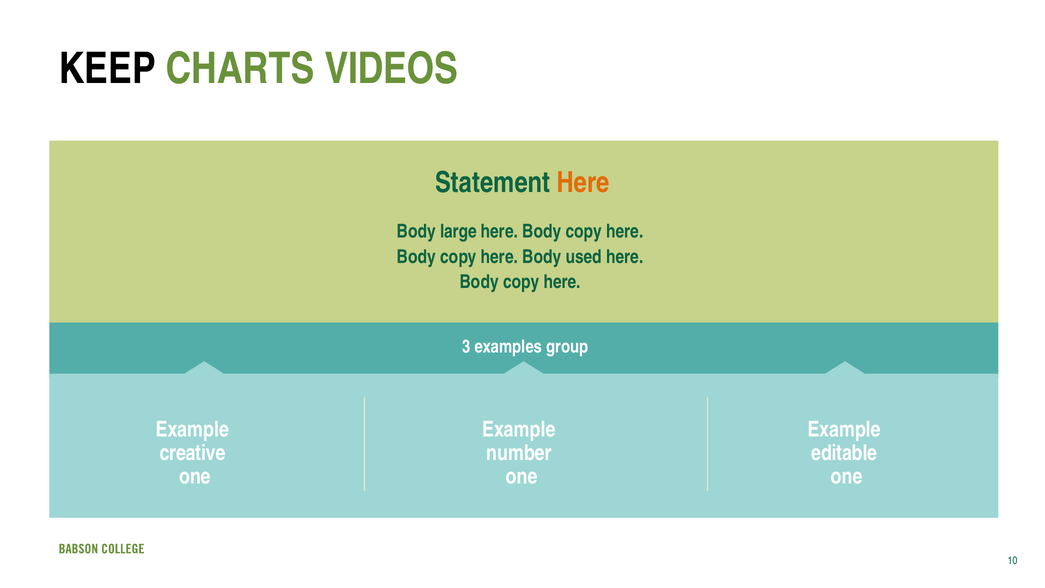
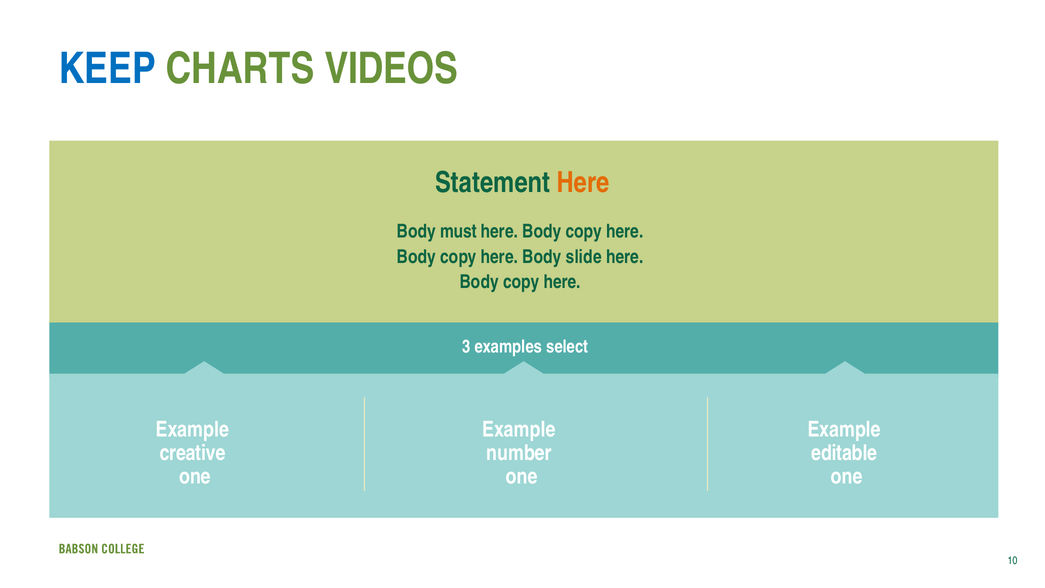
KEEP colour: black -> blue
large: large -> must
used: used -> slide
group: group -> select
